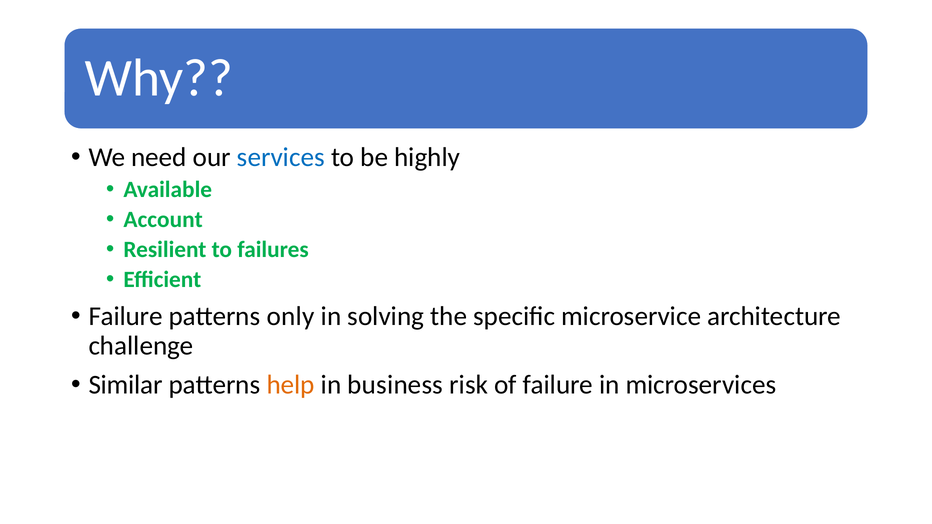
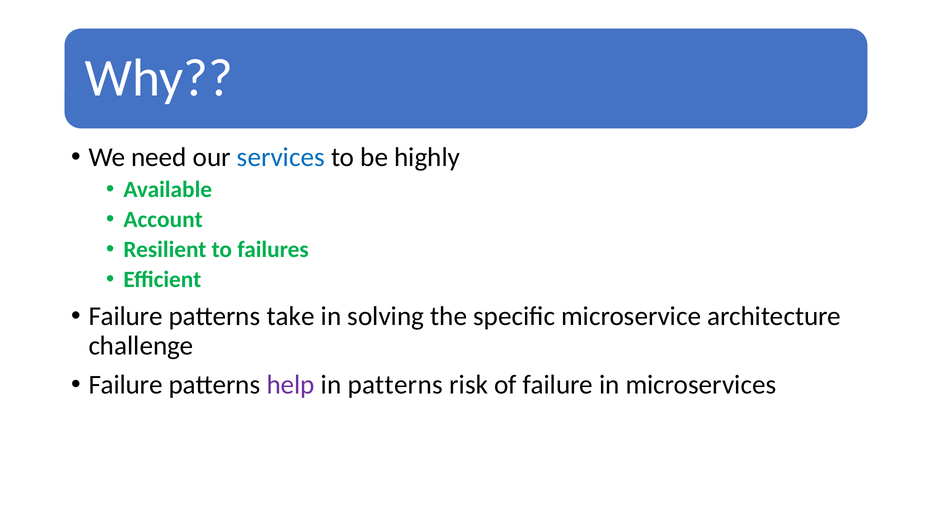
only: only -> take
Similar at (126, 385): Similar -> Failure
help colour: orange -> purple
in business: business -> patterns
